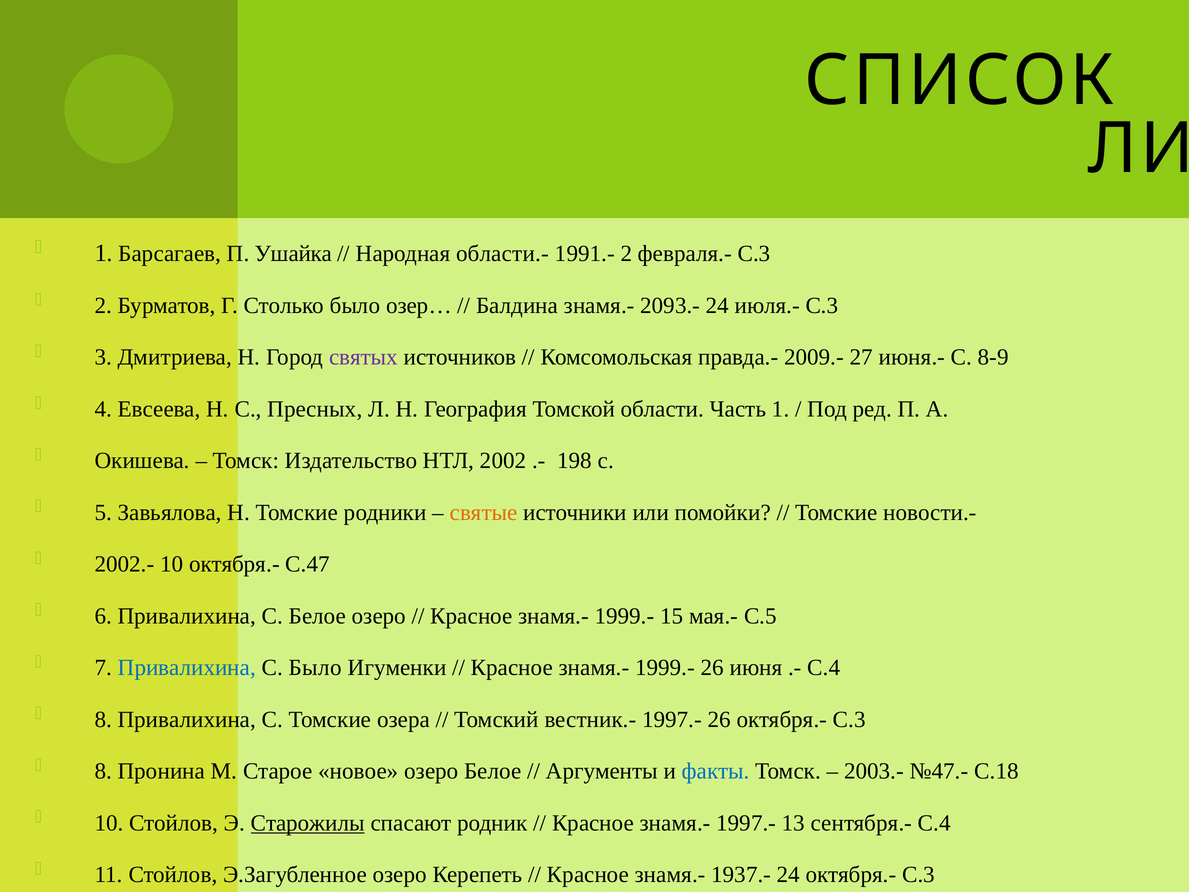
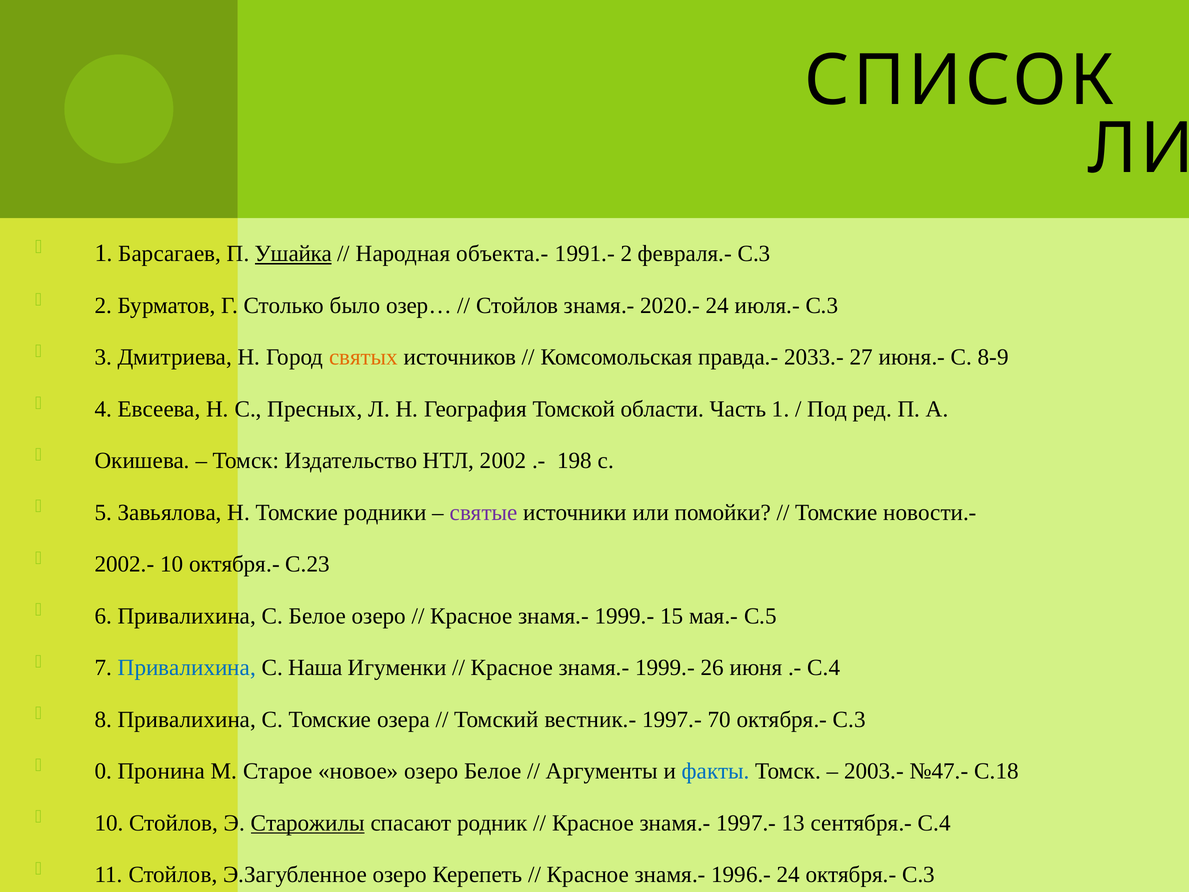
Ушайка underline: none -> present
области.-: области.- -> объекта.-
Балдина at (517, 306): Балдина -> Стойлов
2093.-: 2093.- -> 2020.-
святых colour: purple -> orange
2009.-: 2009.- -> 2033.-
святые colour: orange -> purple
С.47: С.47 -> С.23
С Было: Было -> Наша
1997.- 26: 26 -> 70
8 at (103, 771): 8 -> 0
1937.-: 1937.- -> 1996.-
